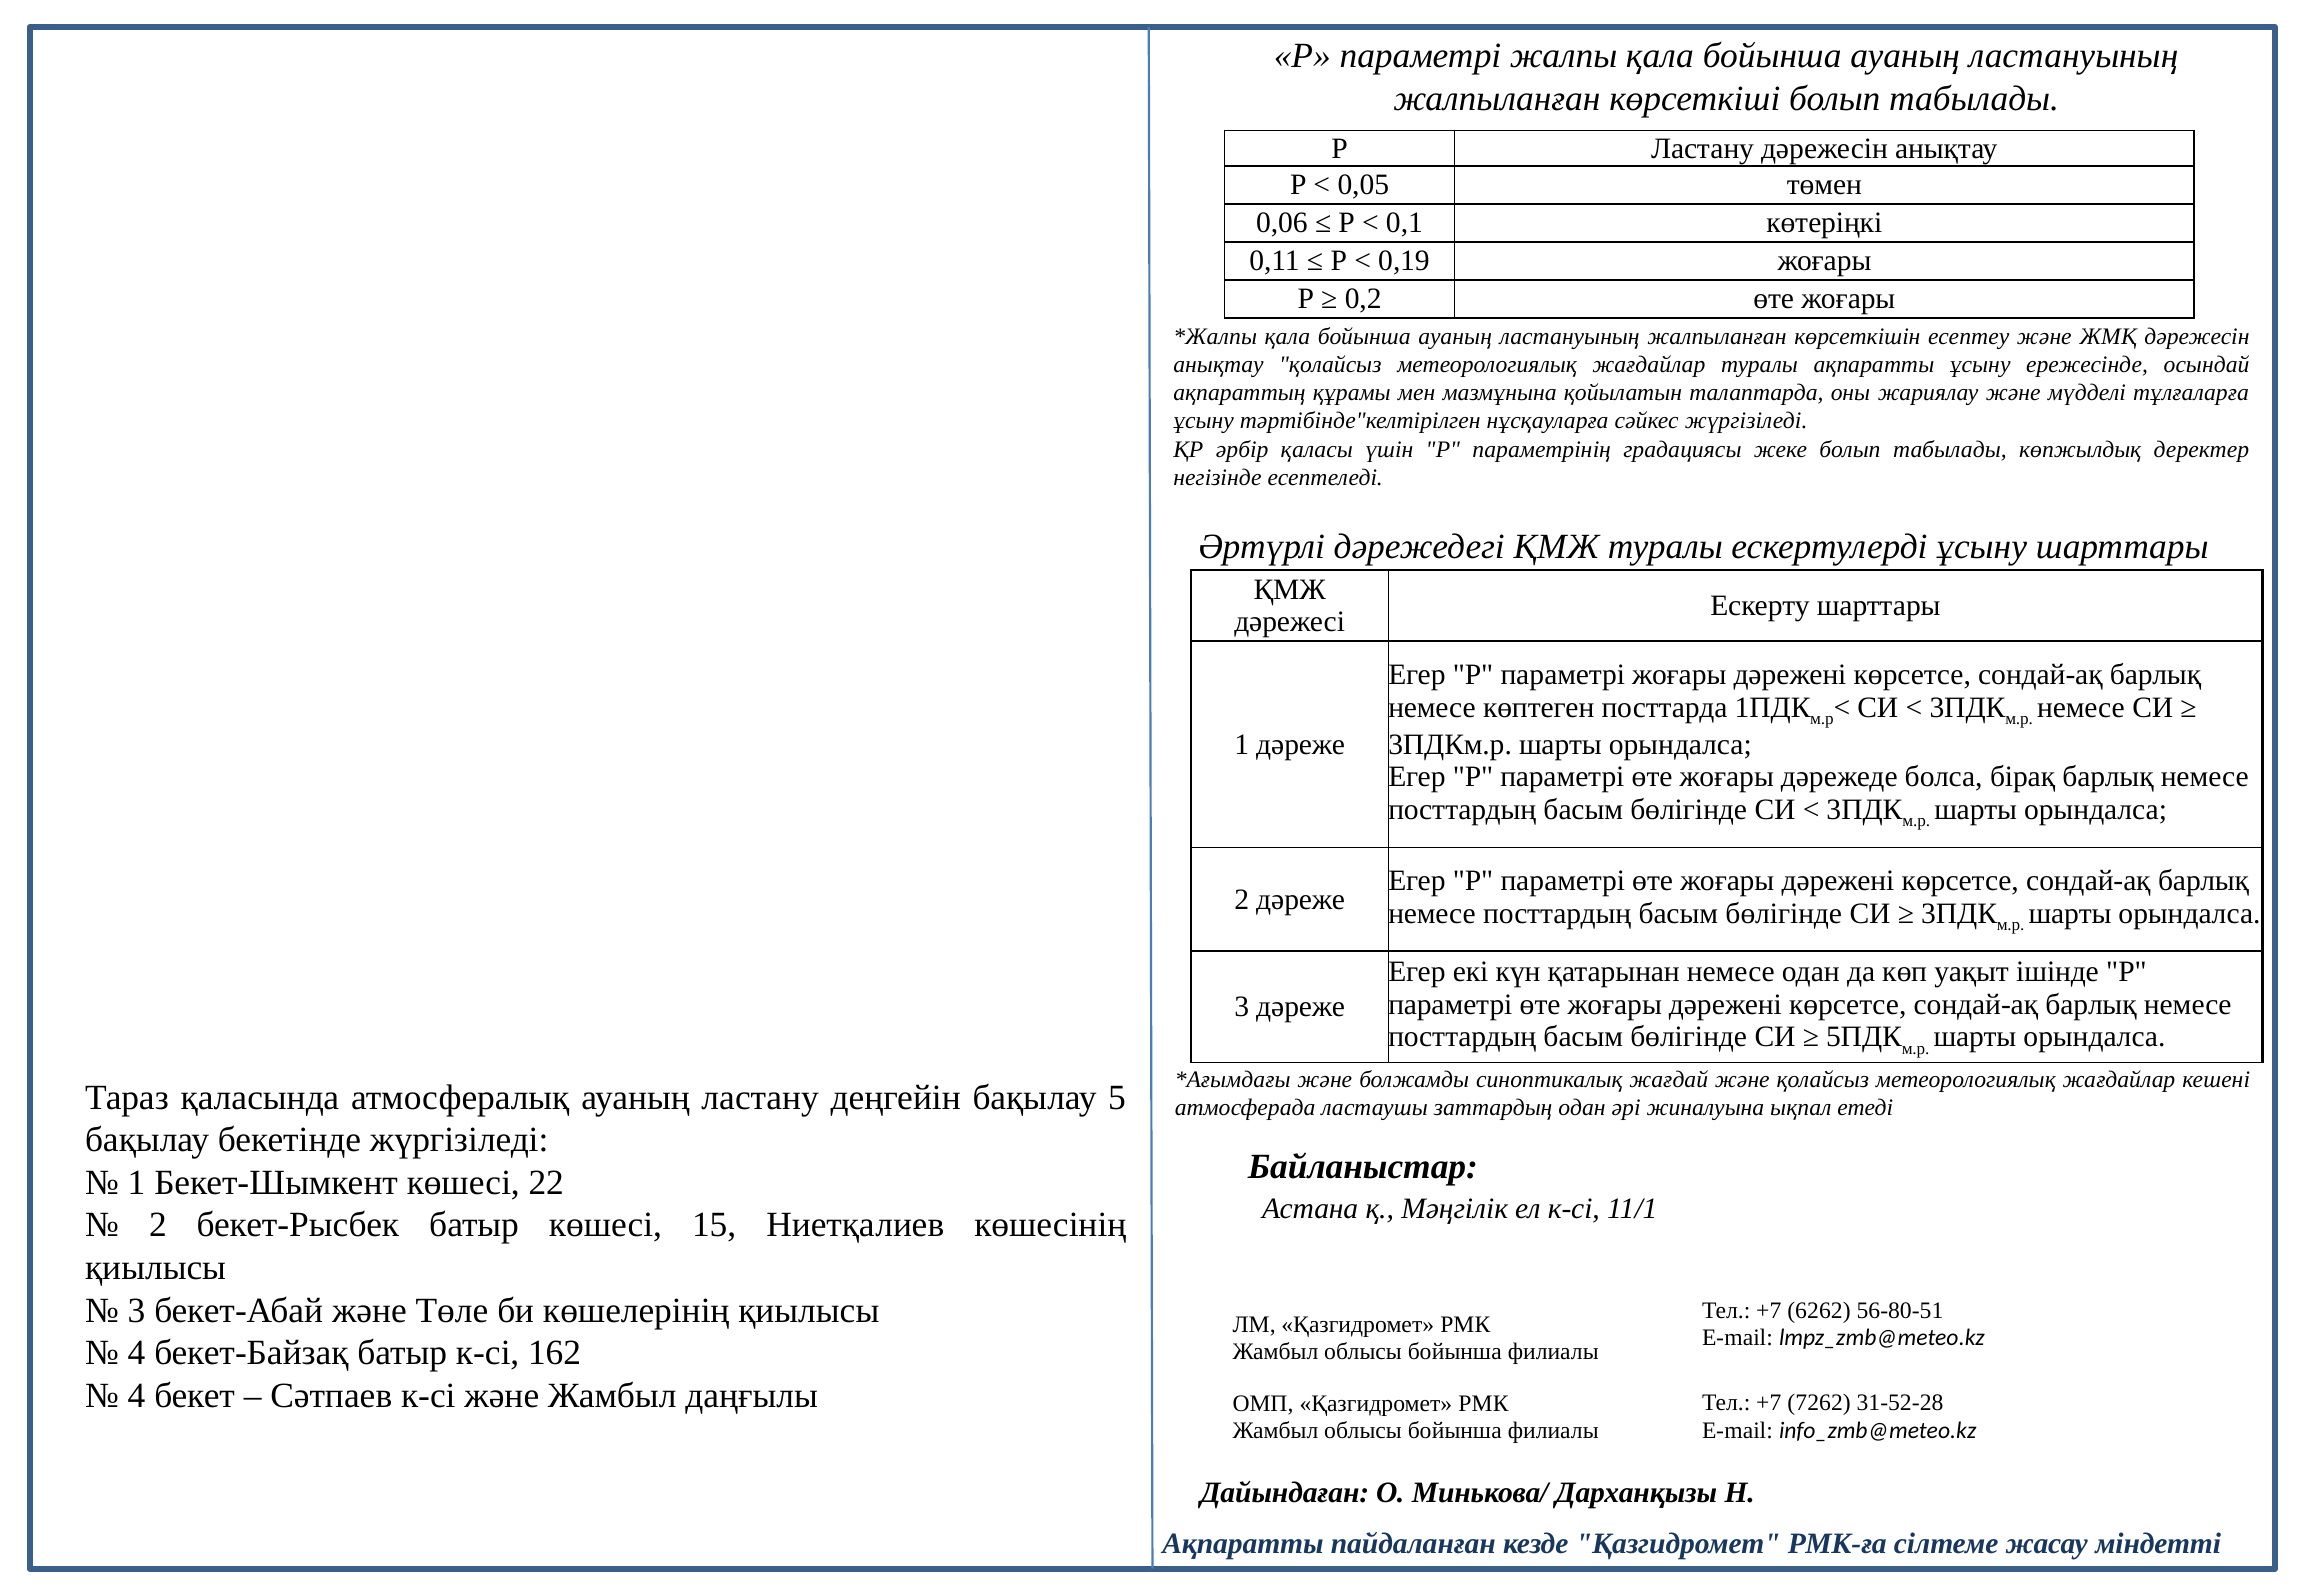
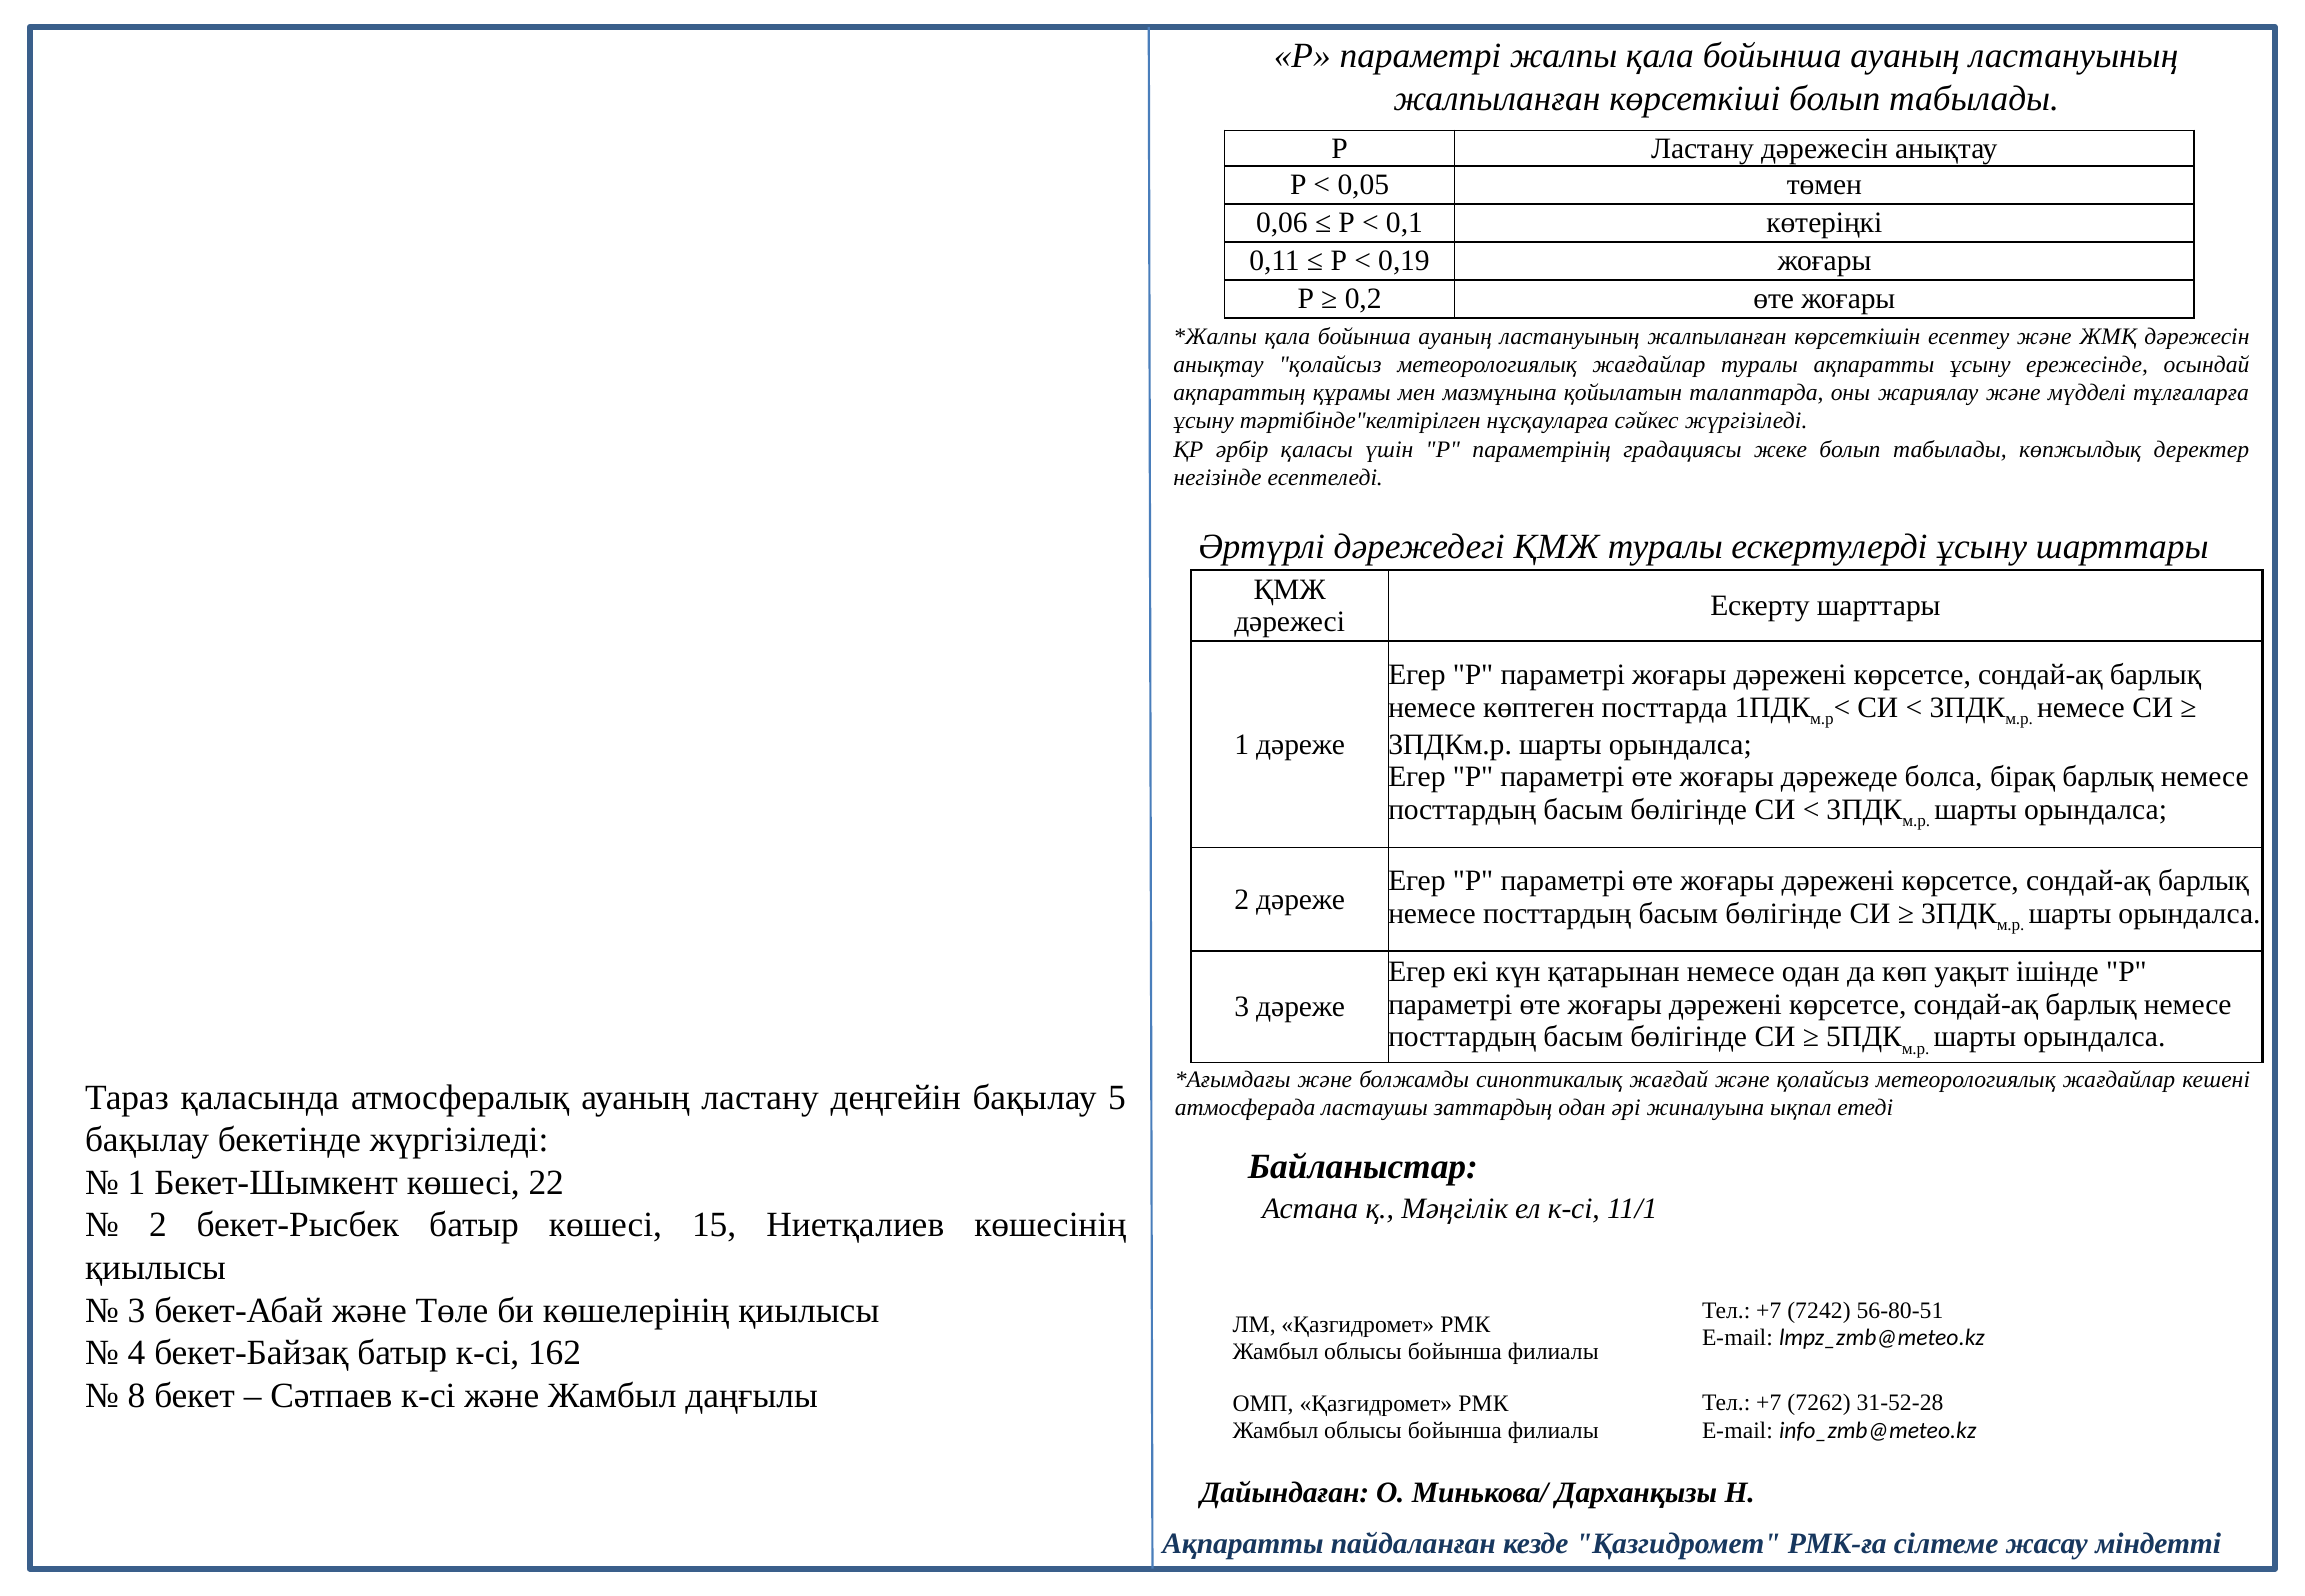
6262: 6262 -> 7242
4 at (137, 1395): 4 -> 8
